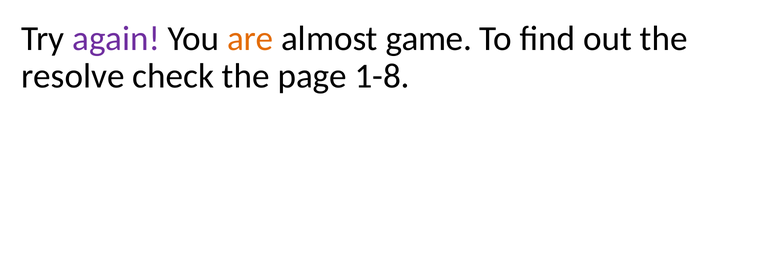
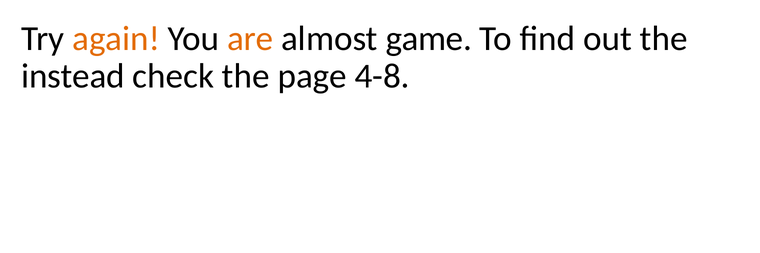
again colour: purple -> orange
resolve: resolve -> instead
1-8: 1-8 -> 4-8
